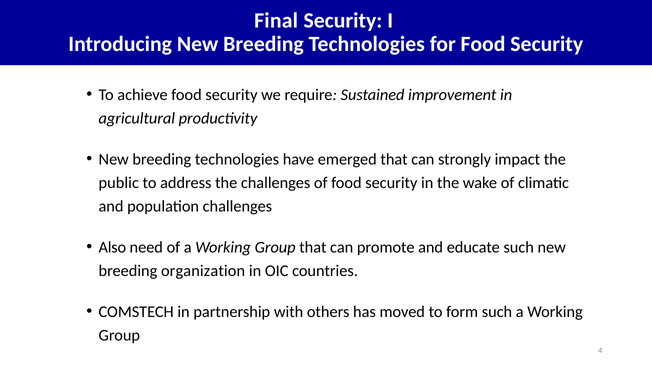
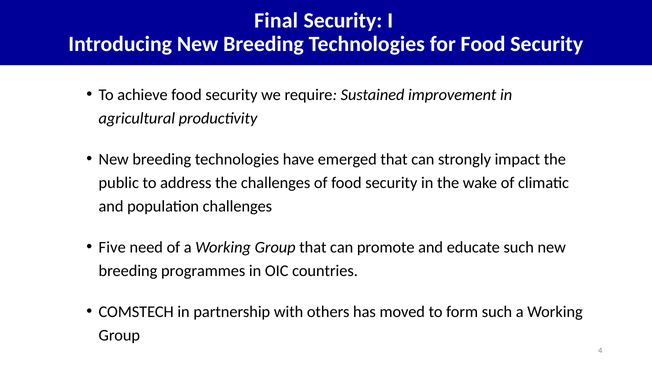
Also: Also -> Five
organization: organization -> programmes
